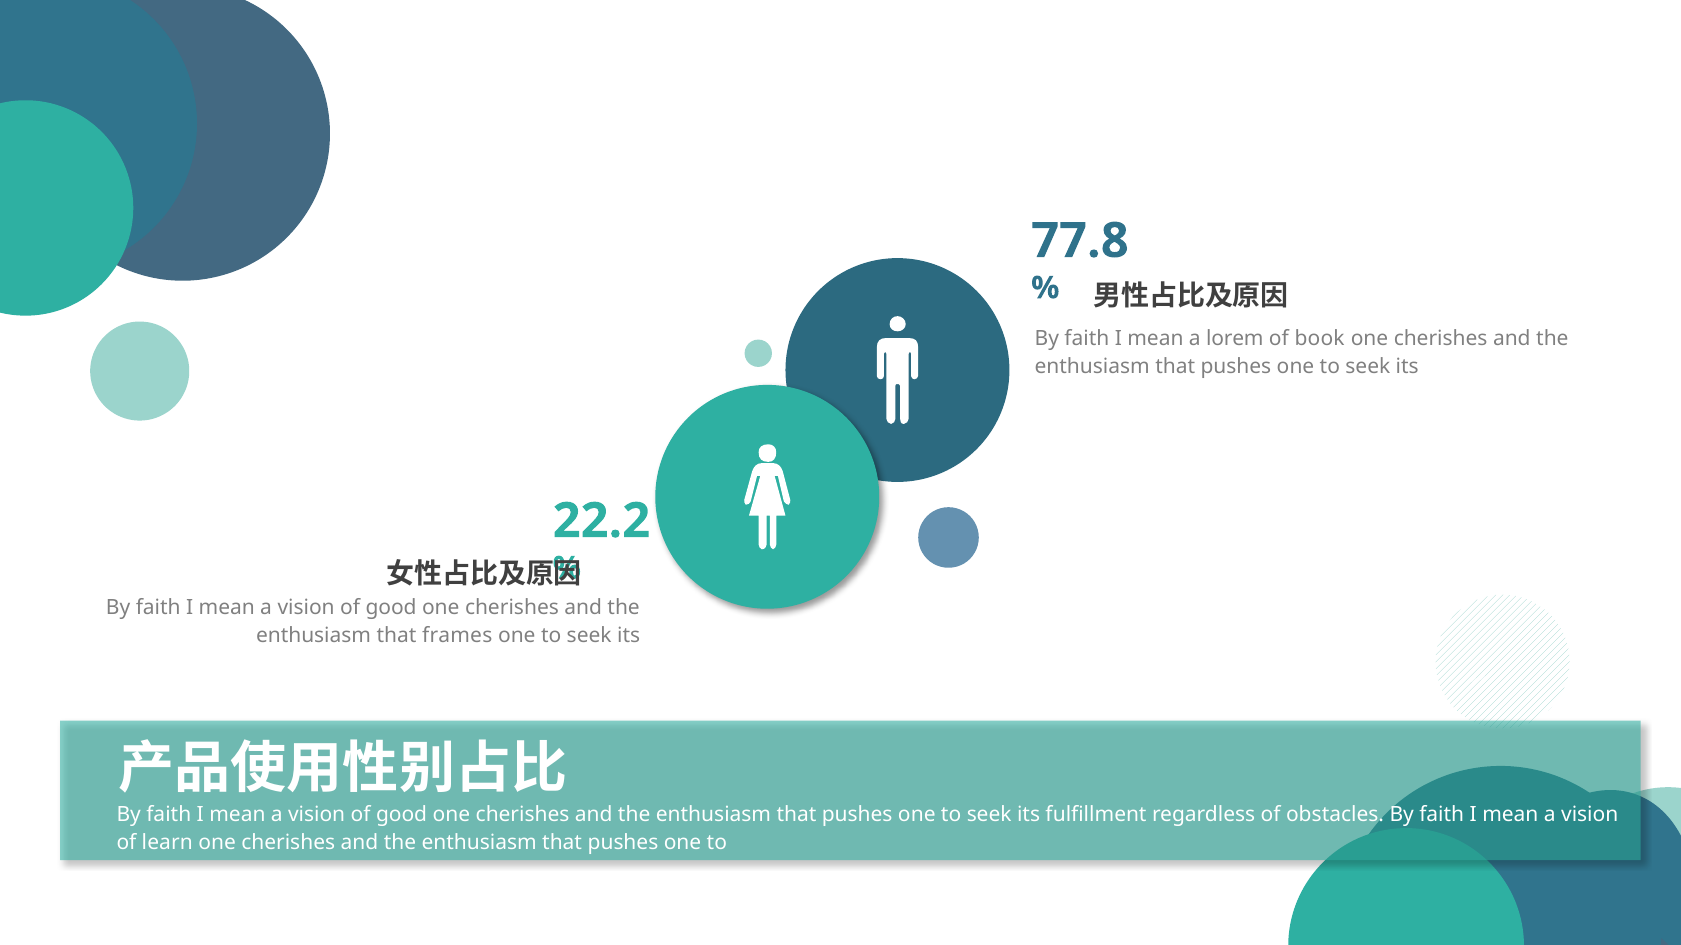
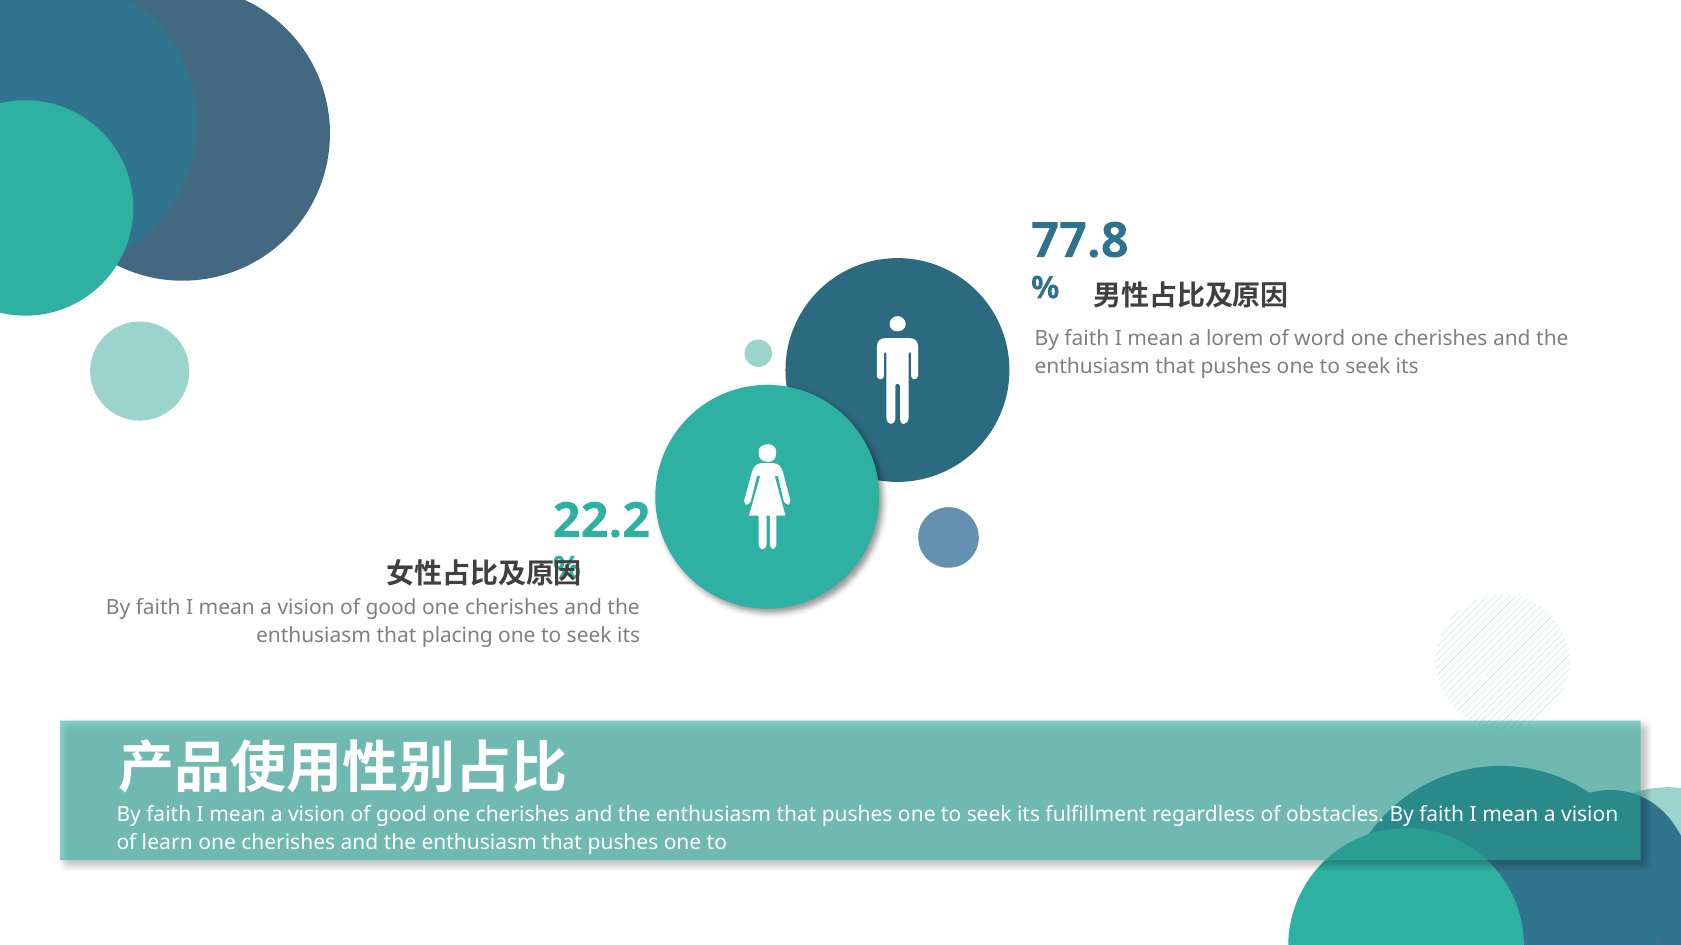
book: book -> word
frames: frames -> placing
